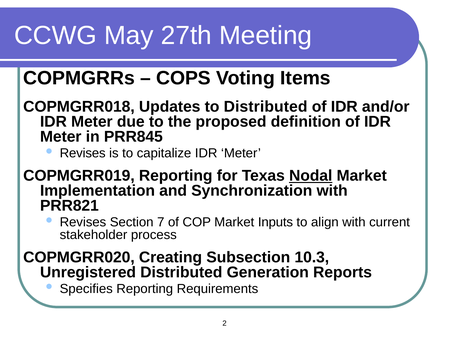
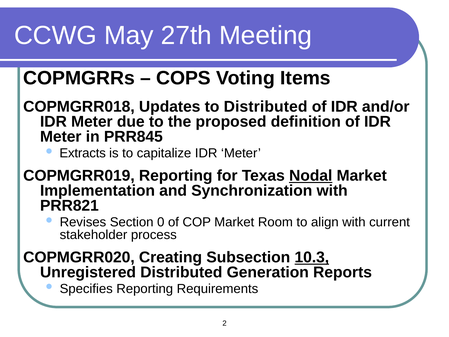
Revises at (83, 153): Revises -> Extracts
7: 7 -> 0
Inputs: Inputs -> Room
10.3 underline: none -> present
